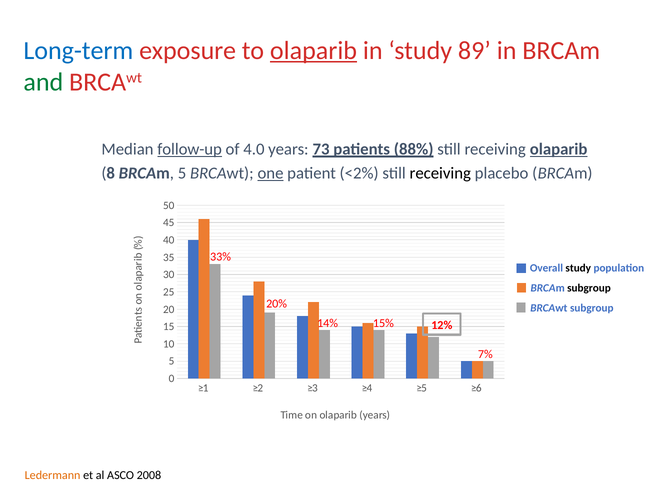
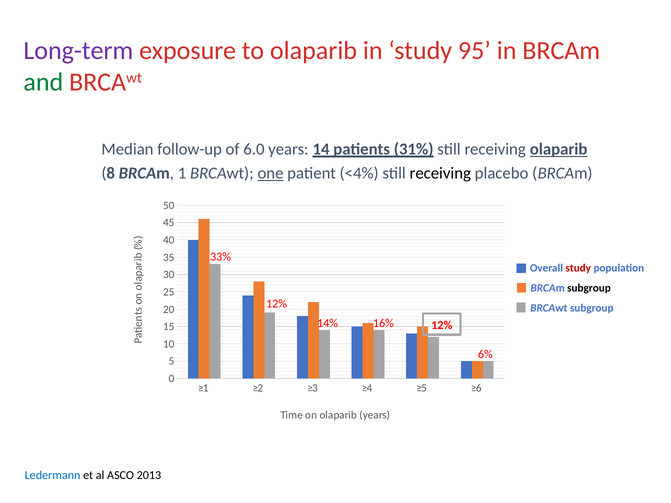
Long-term colour: blue -> purple
olaparib at (314, 51) underline: present -> none
89: 89 -> 95
follow-up underline: present -> none
4.0: 4.0 -> 6.0
73: 73 -> 14
88%: 88% -> 31%
BRCAm 5: 5 -> 1
<2%: <2% -> <4%
study at (578, 268) colour: black -> red
20% at (277, 304): 20% -> 12%
15%: 15% -> 16%
7%: 7% -> 6%
Ledermann colour: orange -> blue
2008: 2008 -> 2013
